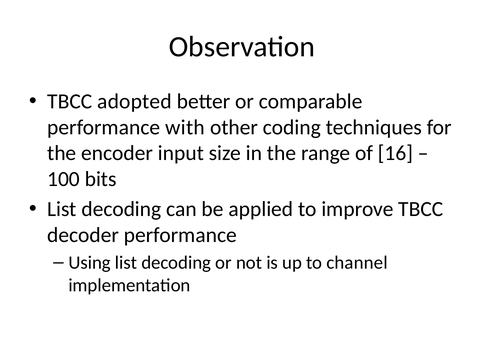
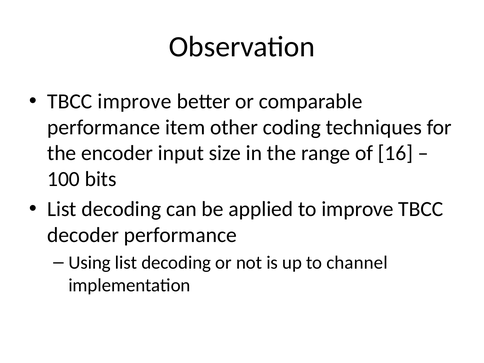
TBCC adopted: adopted -> improve
with: with -> item
